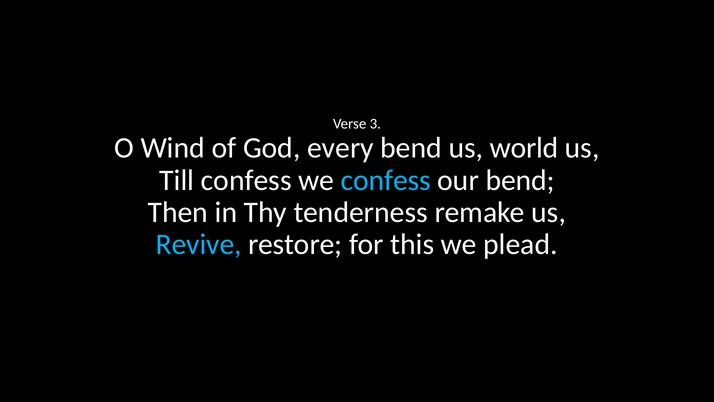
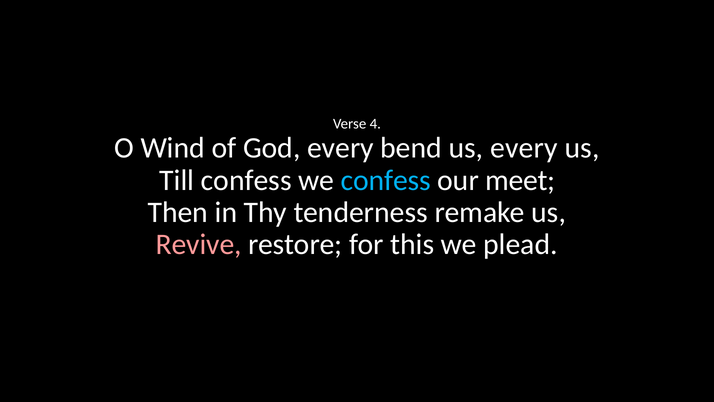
3: 3 -> 4
us world: world -> every
our bend: bend -> meet
Revive colour: light blue -> pink
